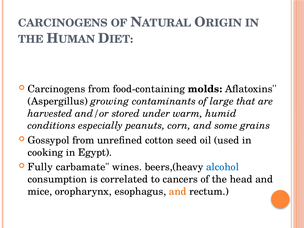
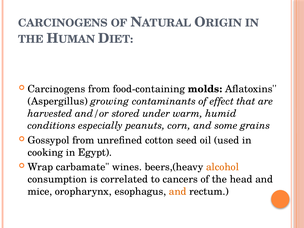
large: large -> effect
Fully: Fully -> Wrap
alcohol colour: blue -> orange
